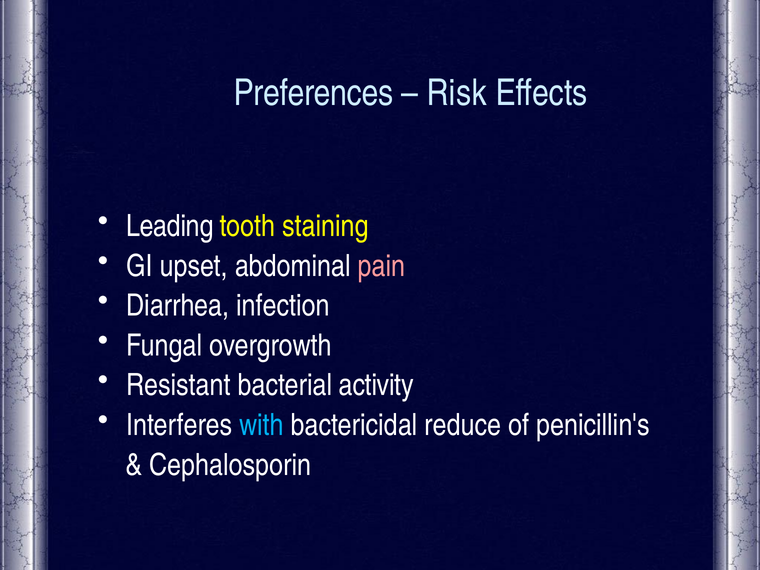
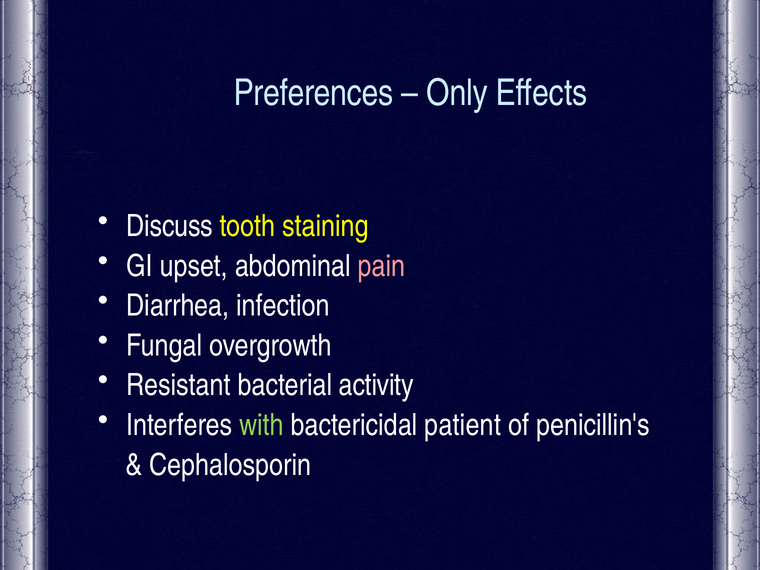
Risk: Risk -> Only
Leading: Leading -> Discuss
with colour: light blue -> light green
reduce: reduce -> patient
